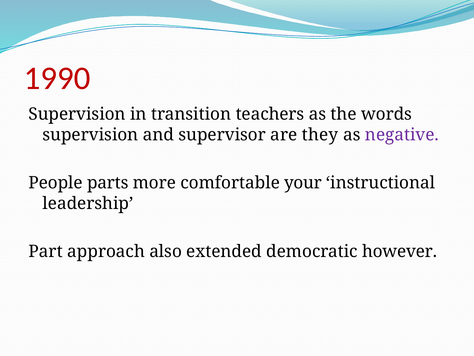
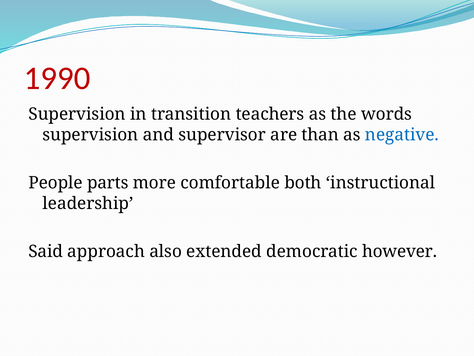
they: they -> than
negative colour: purple -> blue
your: your -> both
Part: Part -> Said
